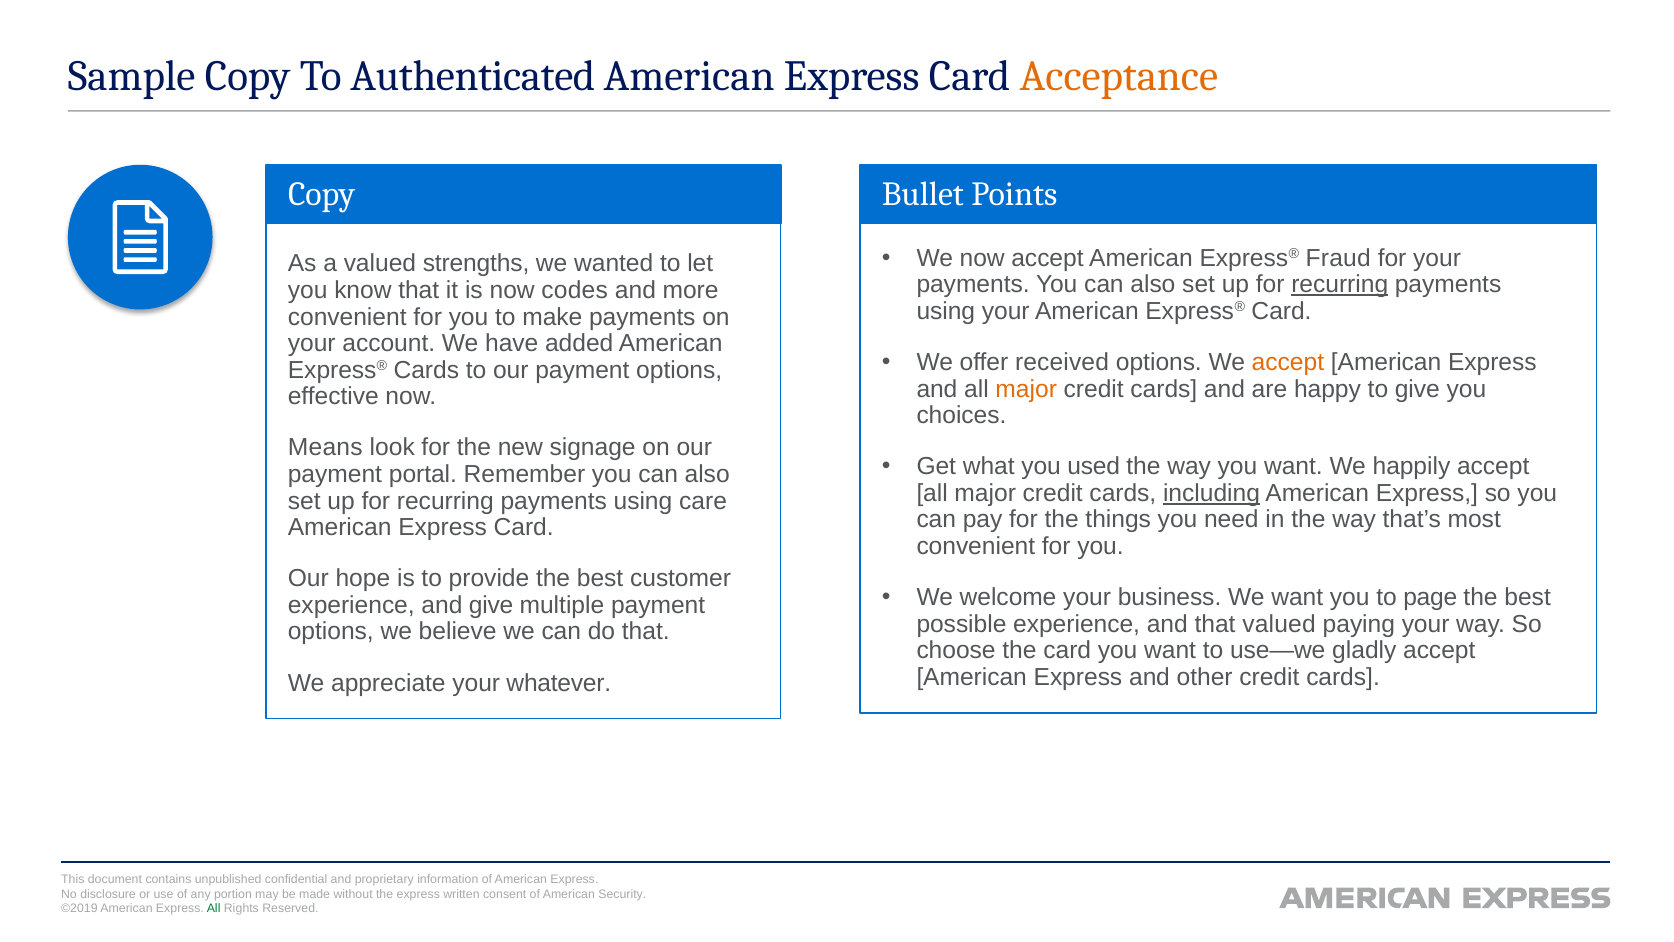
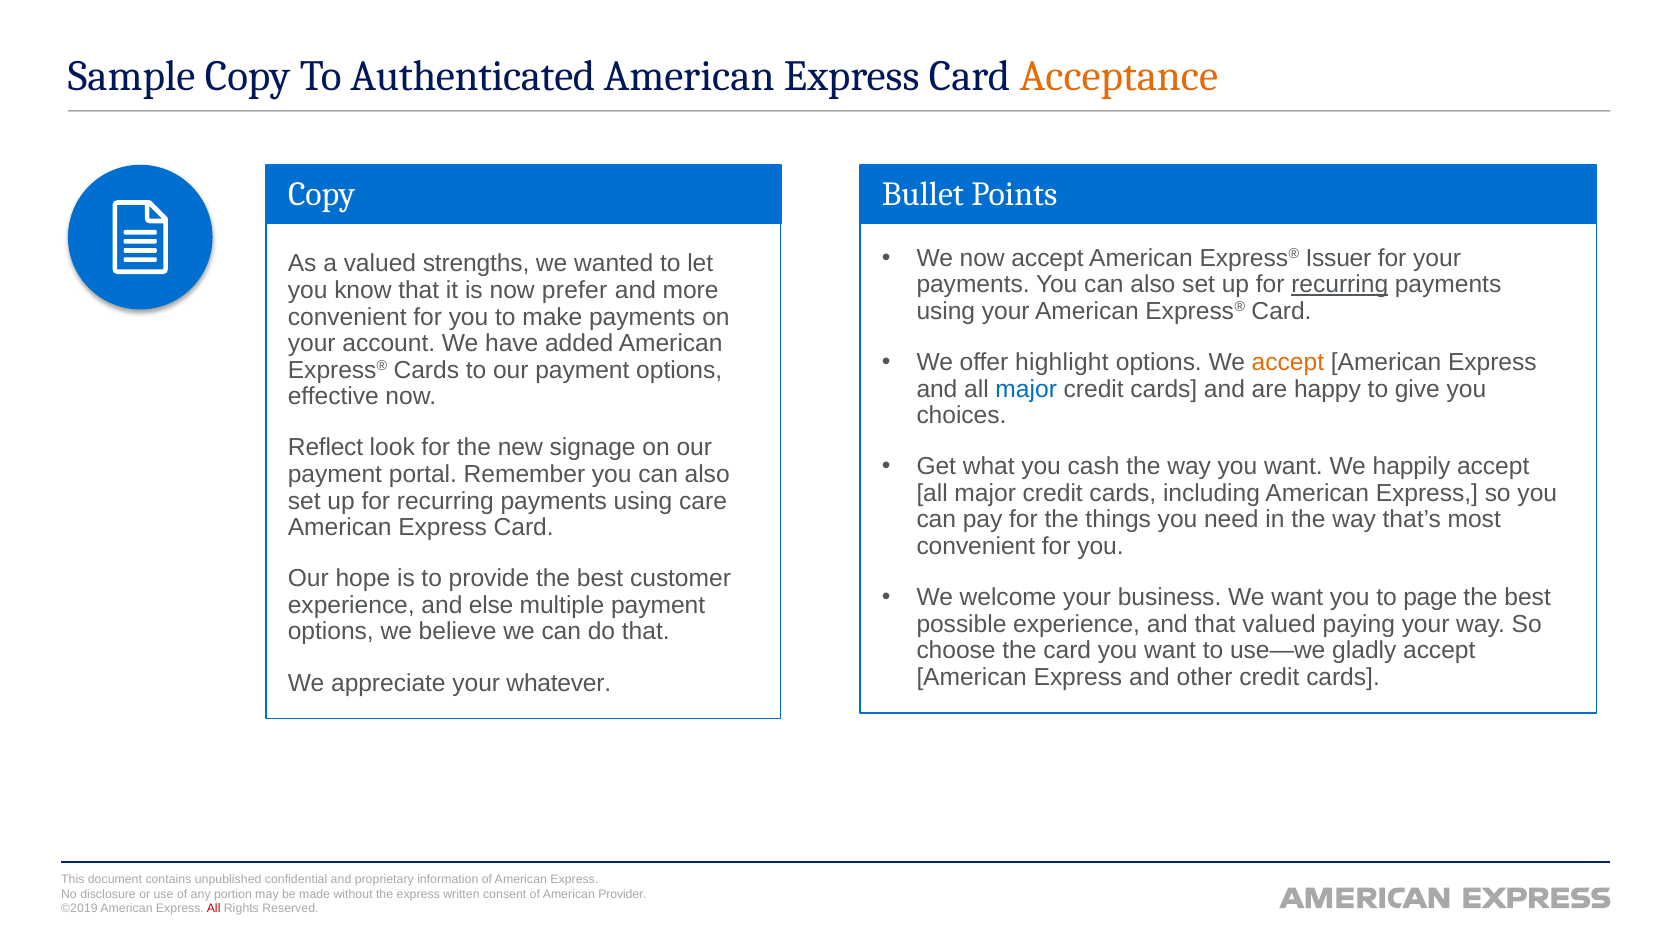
Fraud: Fraud -> Issuer
codes: codes -> prefer
received: received -> highlight
major at (1026, 389) colour: orange -> blue
Means: Means -> Reflect
used: used -> cash
including underline: present -> none
and give: give -> else
Security: Security -> Provider
All at (214, 909) colour: green -> red
